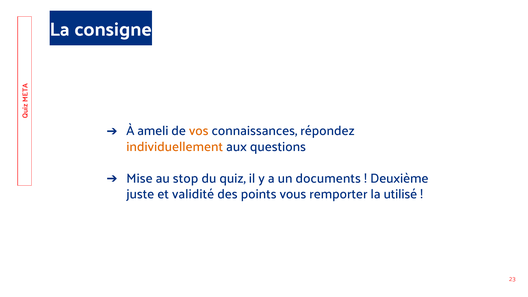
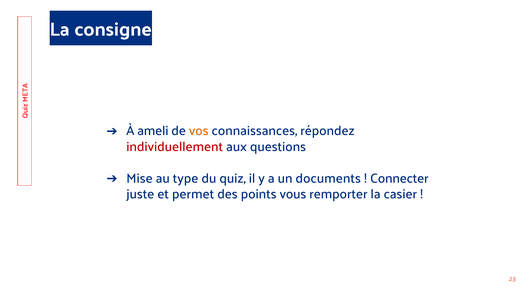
individuellement colour: orange -> red
stop: stop -> type
Deuxième: Deuxième -> Connecter
validité: validité -> permet
utilisé: utilisé -> casier
